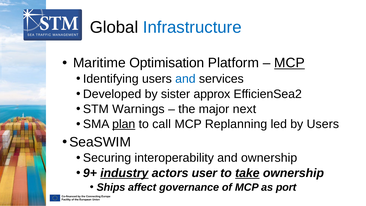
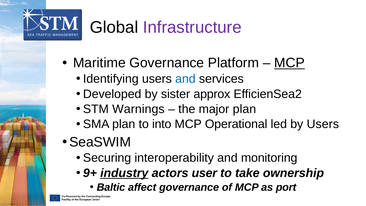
Infrastructure colour: blue -> purple
Maritime Optimisation: Optimisation -> Governance
major next: next -> plan
plan at (124, 124) underline: present -> none
call: call -> into
Replanning: Replanning -> Operational
and ownership: ownership -> monitoring
take underline: present -> none
Ships: Ships -> Baltic
